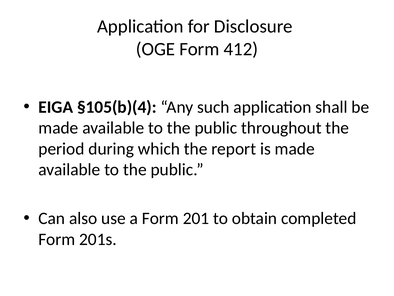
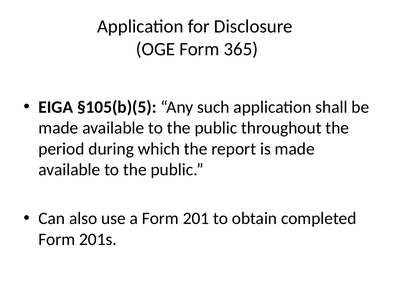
412: 412 -> 365
§105(b)(4: §105(b)(4 -> §105(b)(5
